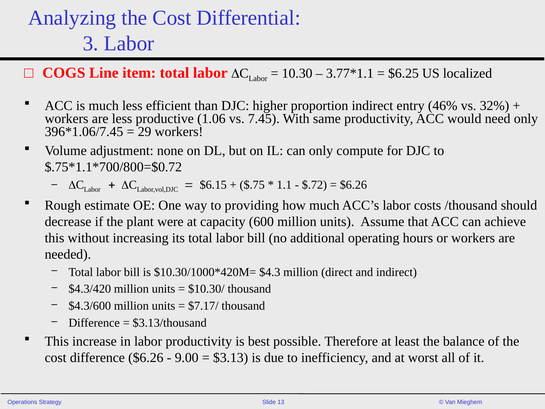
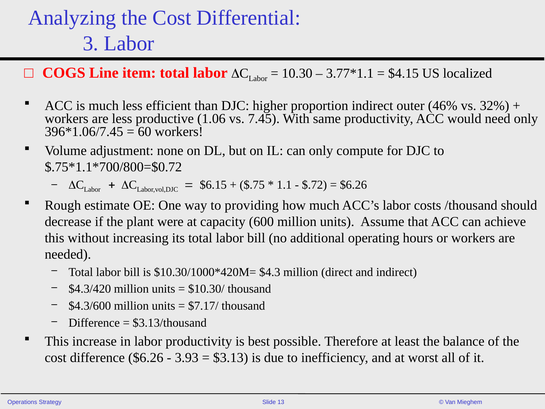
$6.25: $6.25 -> $4.15
entry: entry -> outer
29: 29 -> 60
9.00: 9.00 -> 3.93
